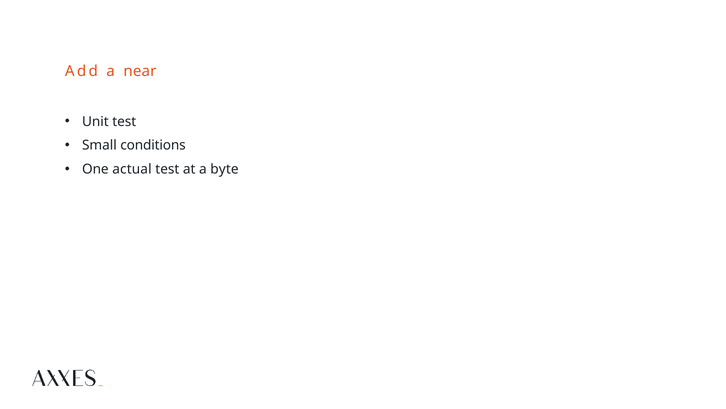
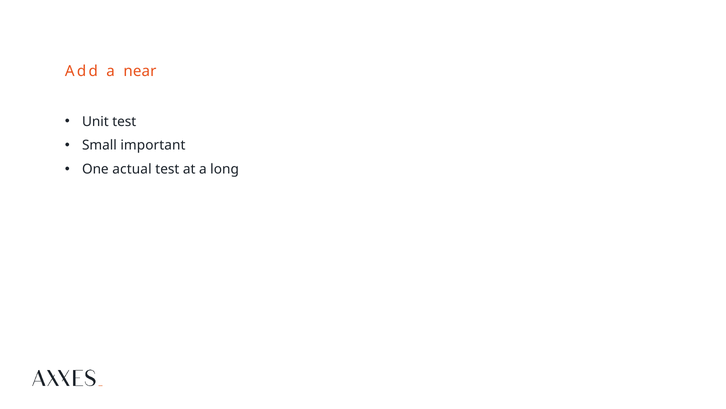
conditions: conditions -> important
byte: byte -> long
